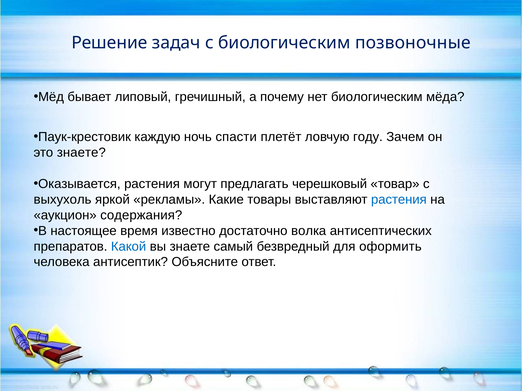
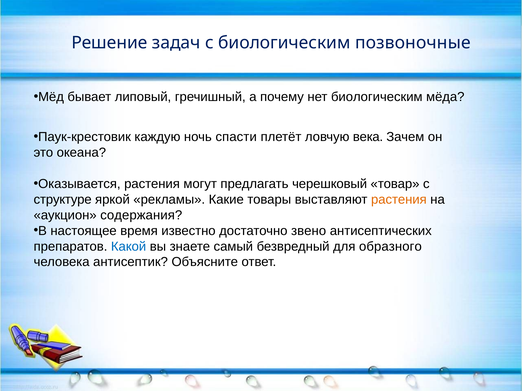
году: году -> века
это знаете: знаете -> океана
выхухоль: выхухоль -> структуре
растения at (399, 200) colour: blue -> orange
волка: волка -> звено
оформить: оформить -> образного
